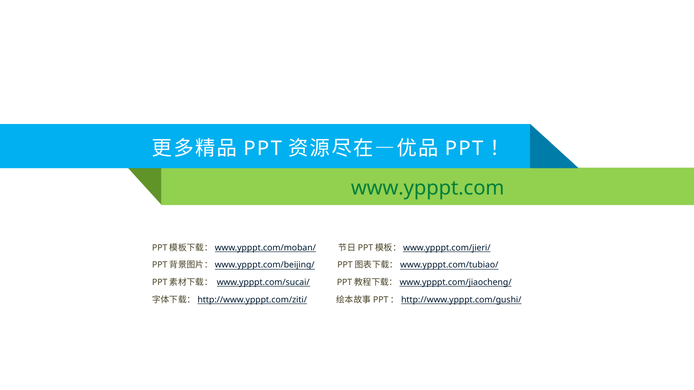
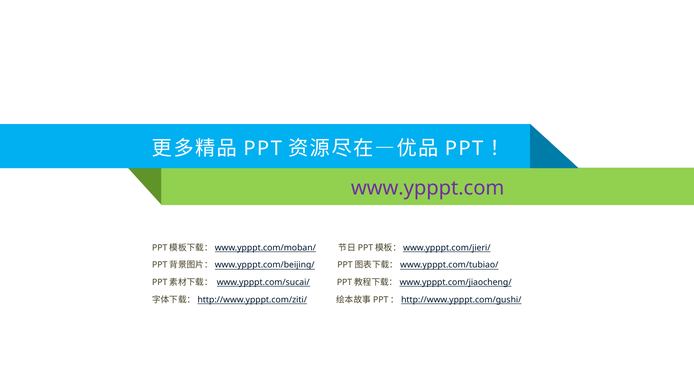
www.ypppt.com colour: green -> purple
